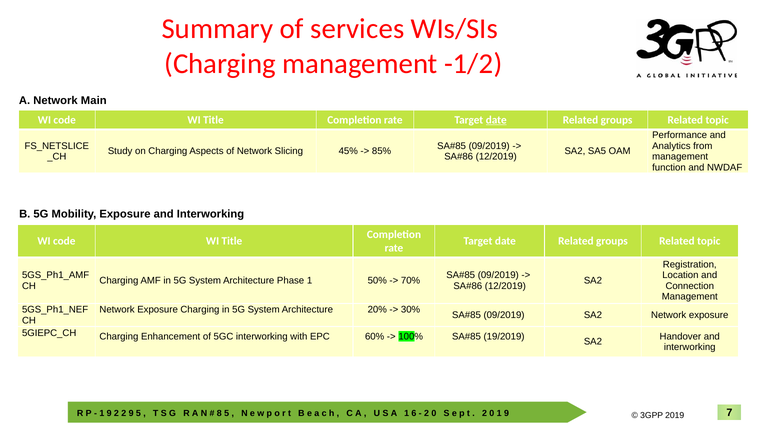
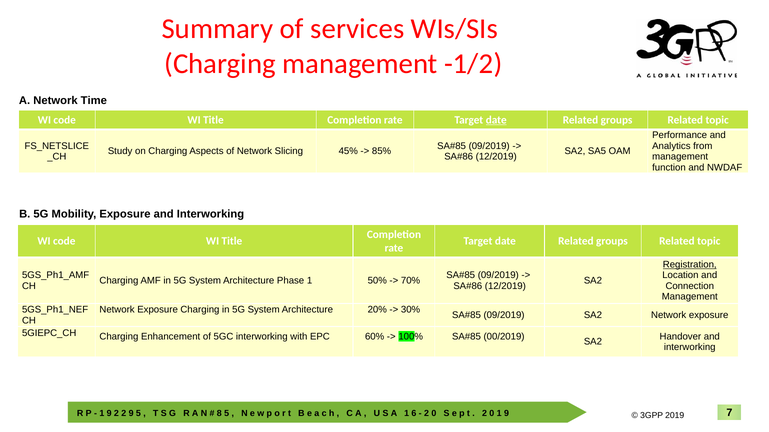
Main: Main -> Time
Registration underline: none -> present
19/2019: 19/2019 -> 00/2019
